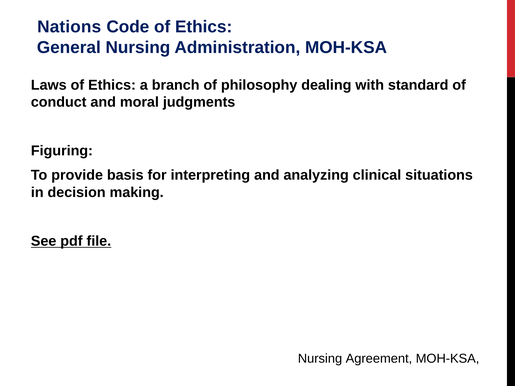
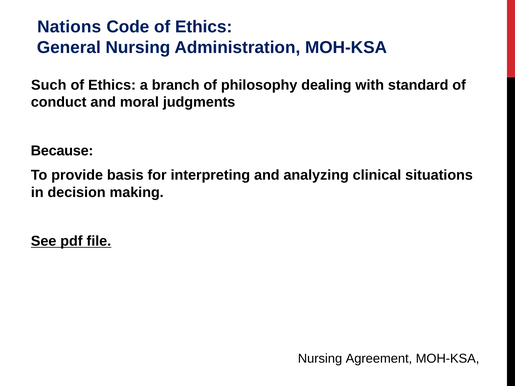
Laws: Laws -> Such
Figuring: Figuring -> Because
